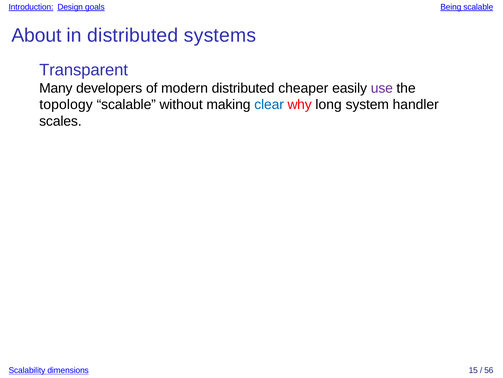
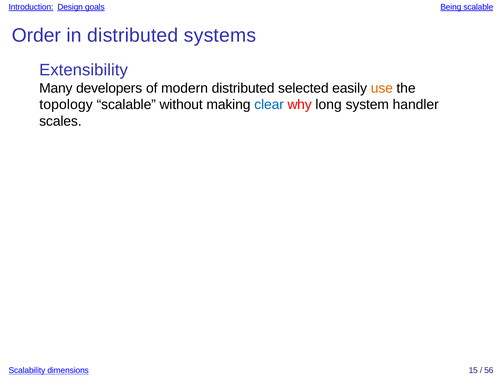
About: About -> Order
Transparent: Transparent -> Extensibility
cheaper: cheaper -> selected
use colour: purple -> orange
